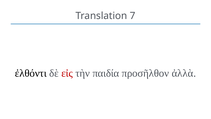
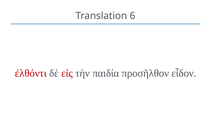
7: 7 -> 6
ἐλθόντι colour: black -> red
ἀλλὰ: ἀλλὰ -> εἶδον
